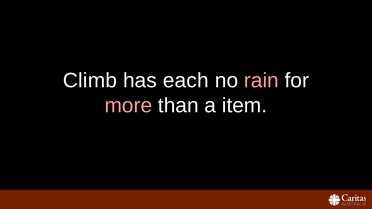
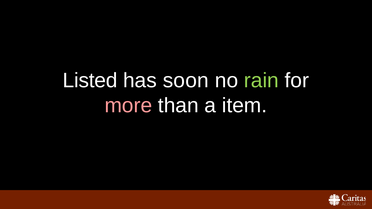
Climb: Climb -> Listed
each: each -> soon
rain colour: pink -> light green
